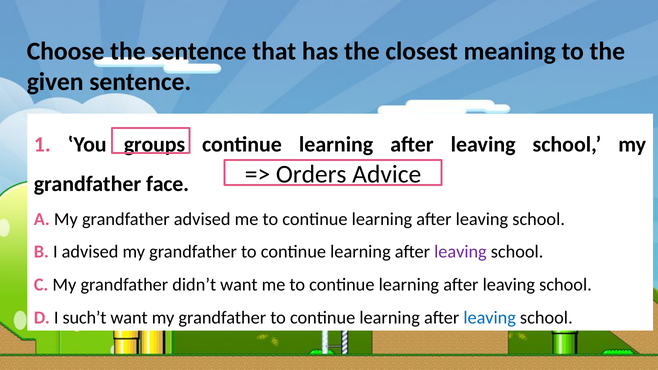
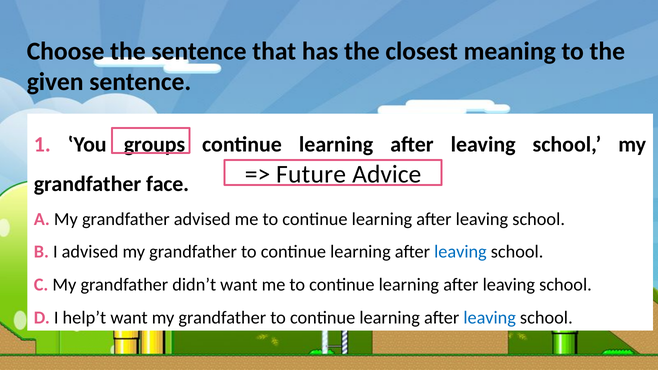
Orders: Orders -> Future
leaving at (460, 252) colour: purple -> blue
such’t: such’t -> help’t
